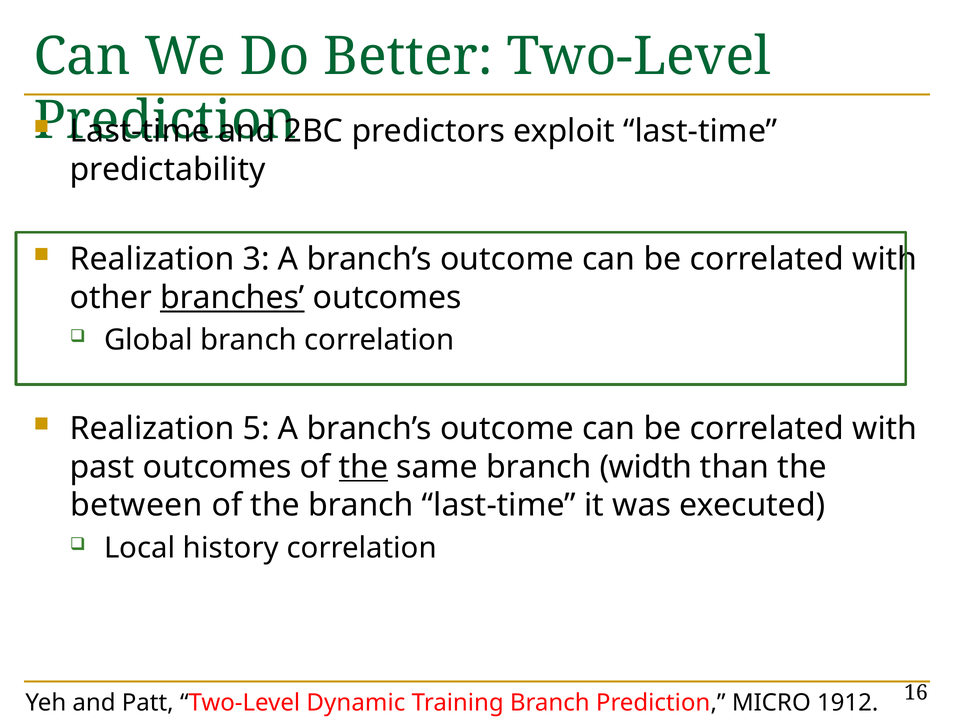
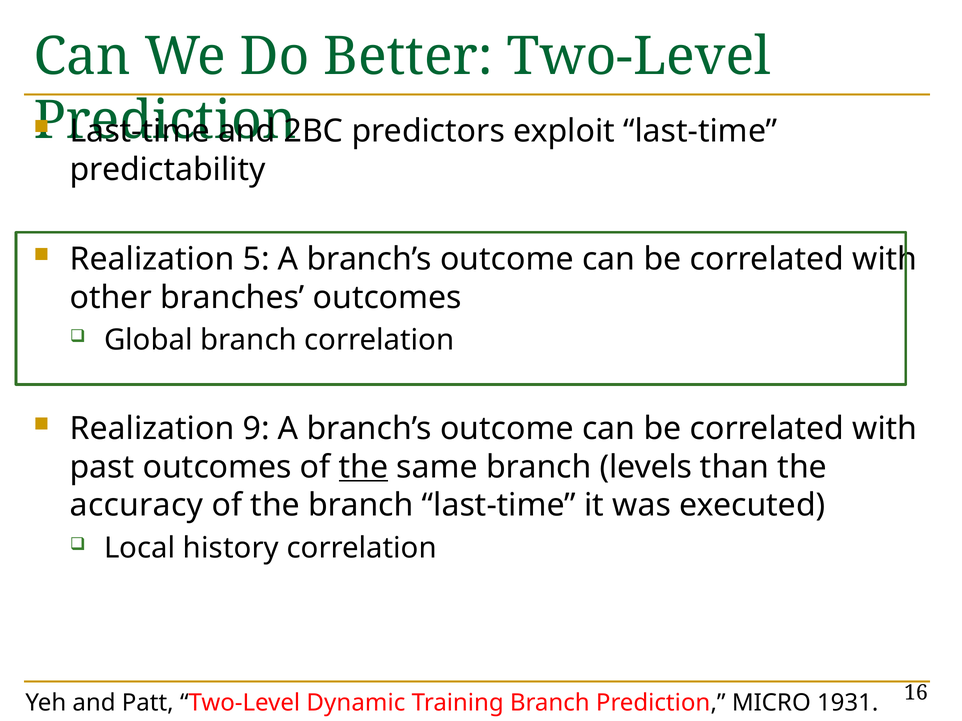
3: 3 -> 5
branches underline: present -> none
5: 5 -> 9
width: width -> levels
between: between -> accuracy
1912: 1912 -> 1931
